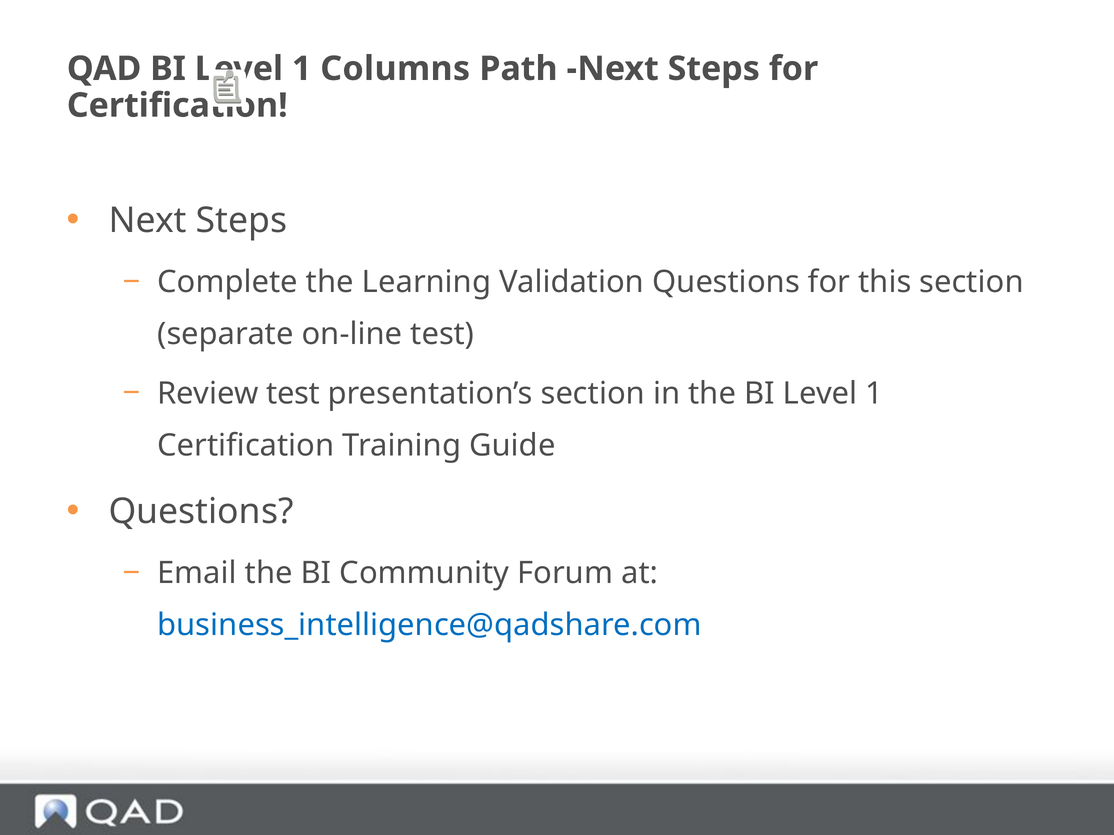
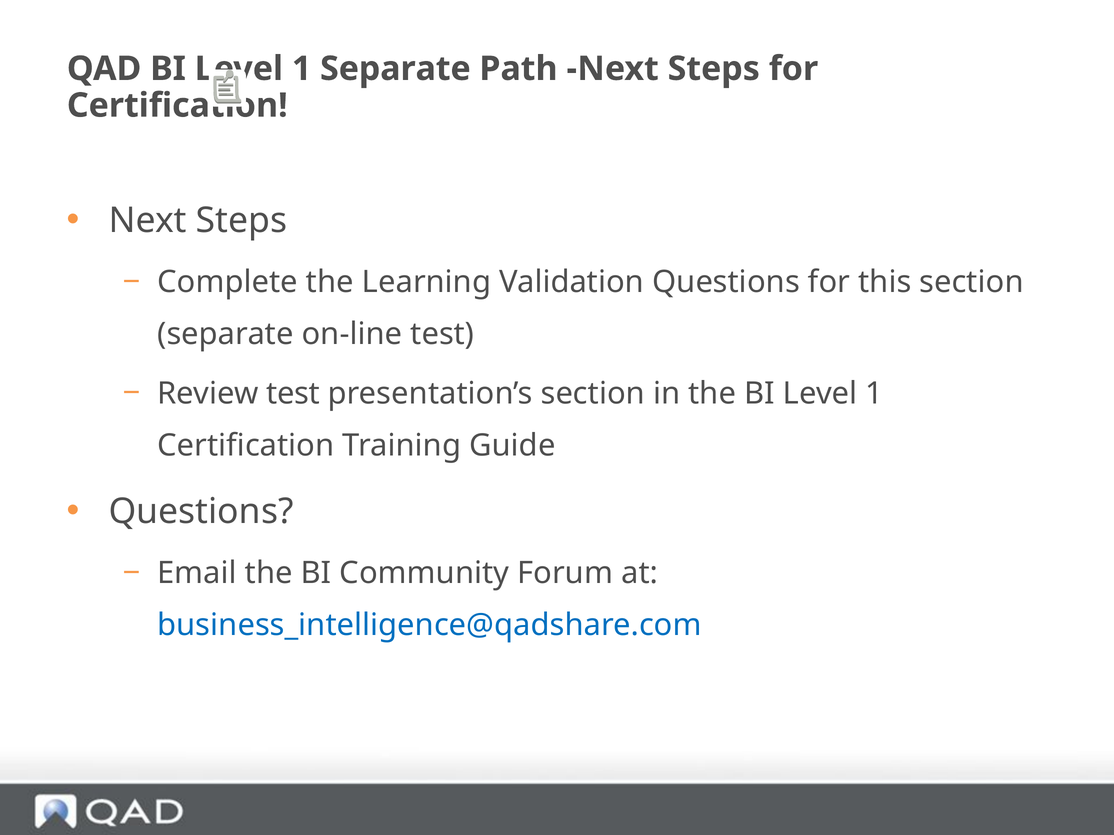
1 Columns: Columns -> Separate
